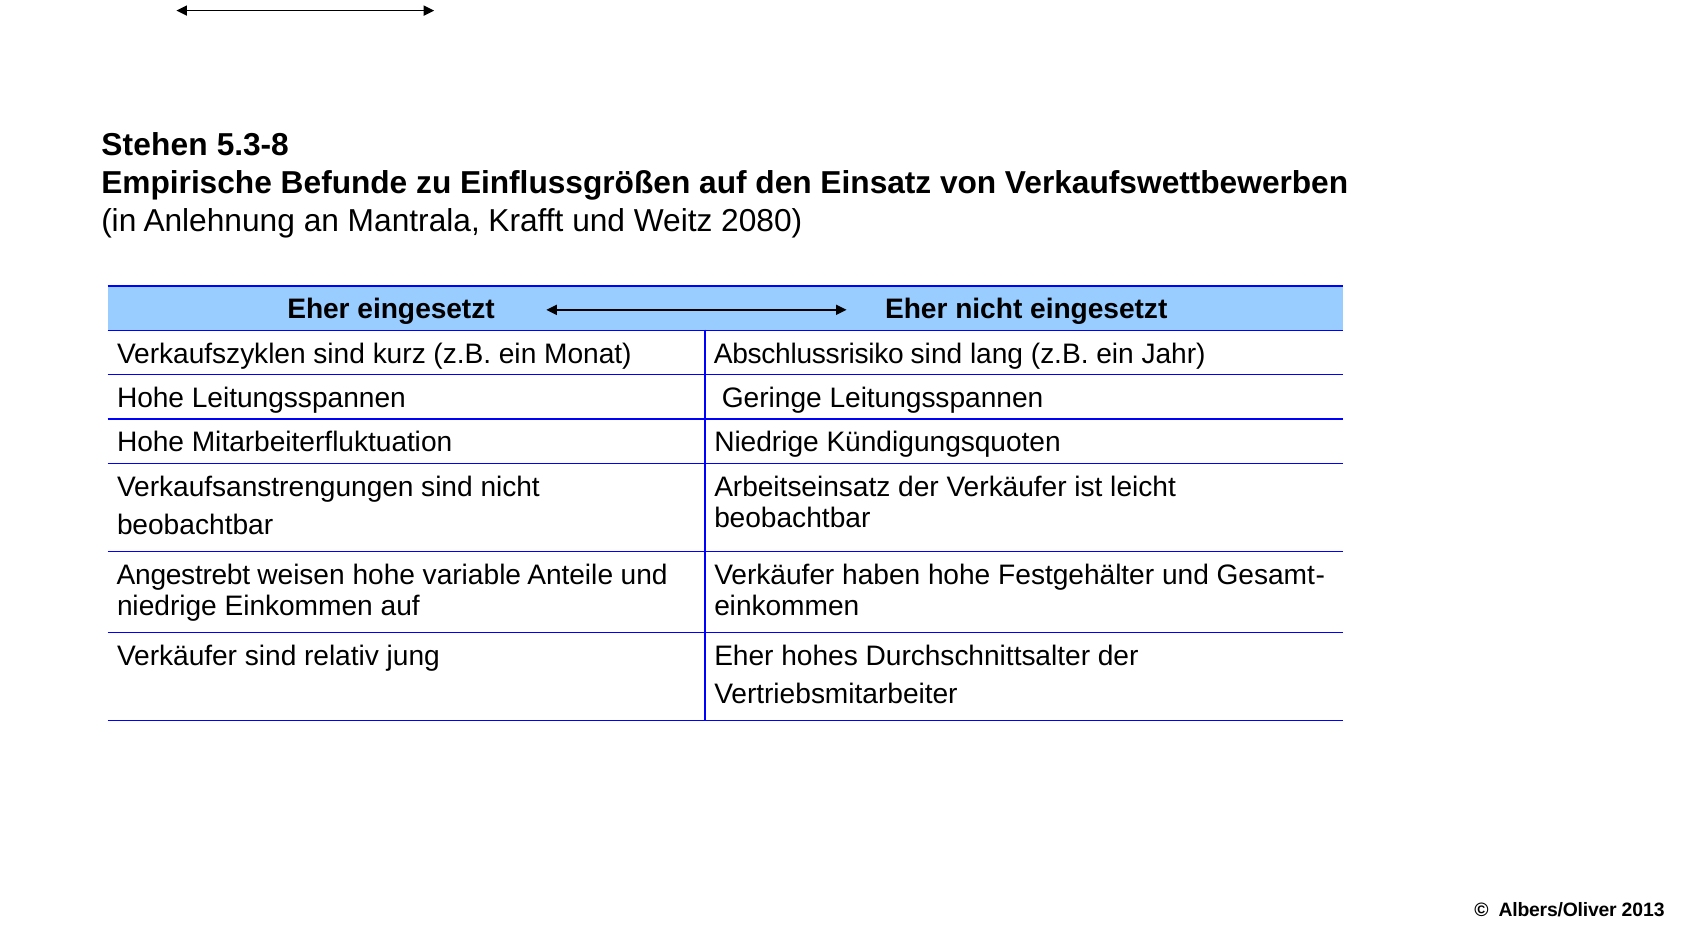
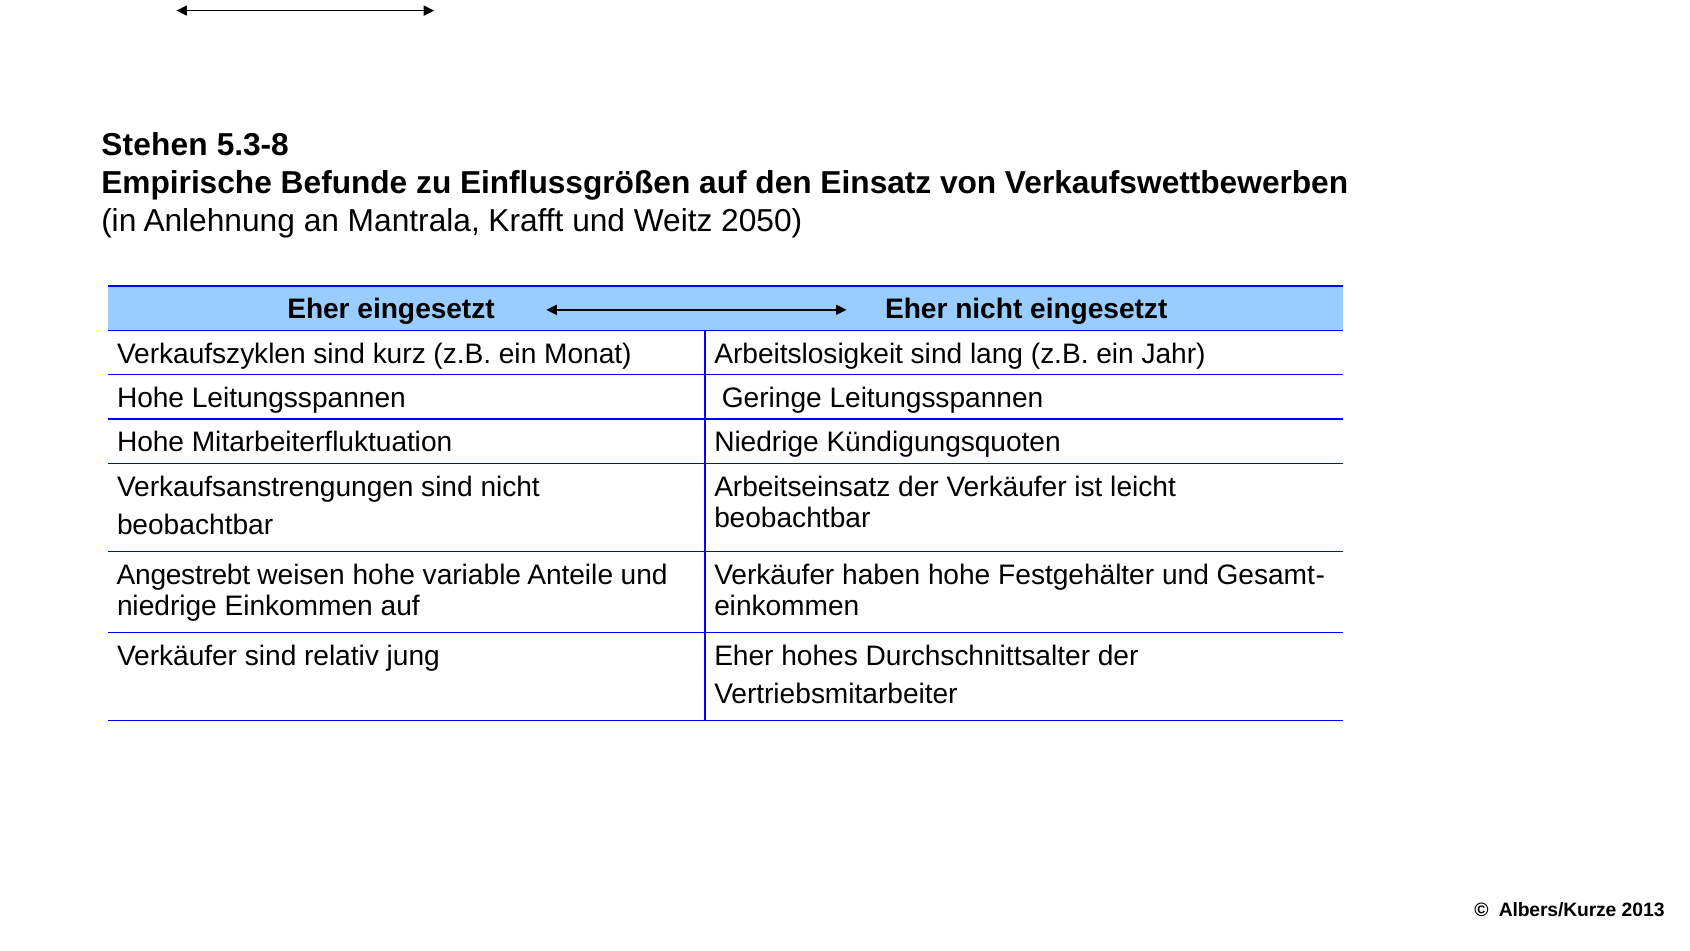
2080: 2080 -> 2050
Abschlussrisiko: Abschlussrisiko -> Arbeitslosigkeit
Albers/Oliver: Albers/Oliver -> Albers/Kurze
